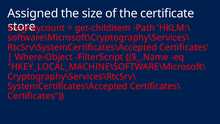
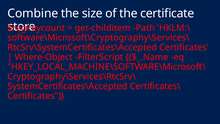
Assigned: Assigned -> Combine
